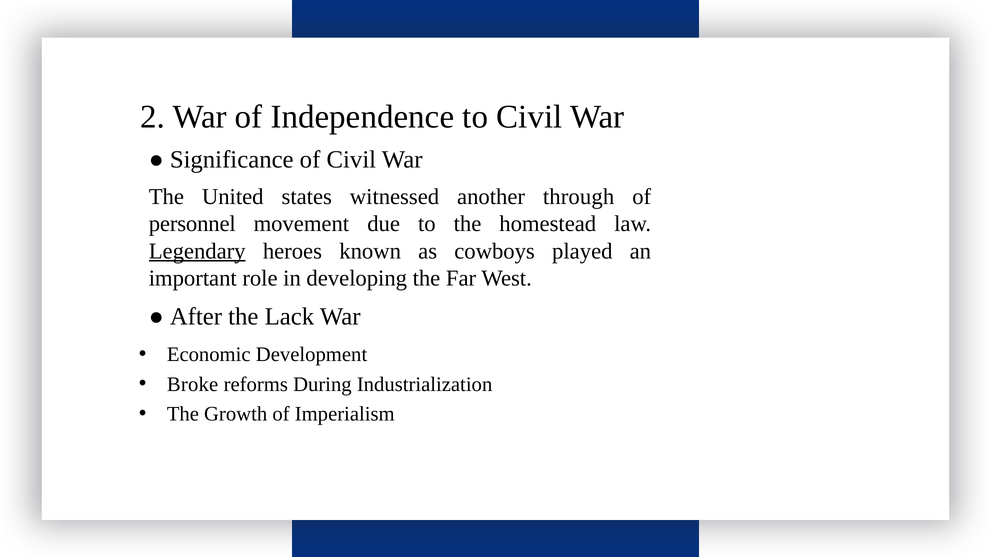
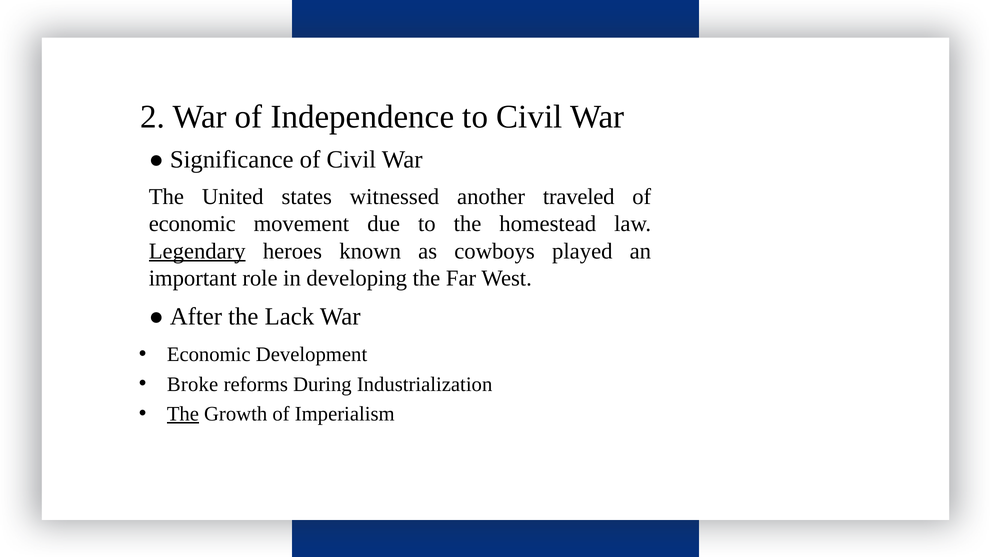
through: through -> traveled
personnel at (192, 224): personnel -> economic
The at (183, 414) underline: none -> present
